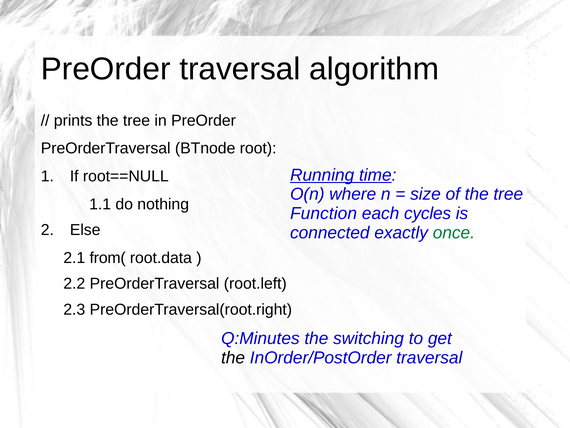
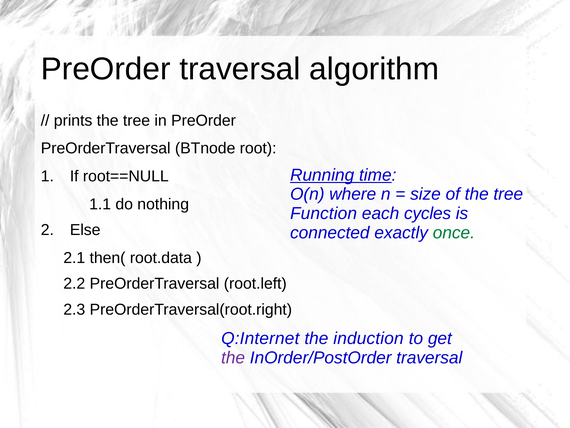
from(: from( -> then(
Q:Minutes: Q:Minutes -> Q:Internet
switching: switching -> induction
the at (233, 357) colour: black -> purple
